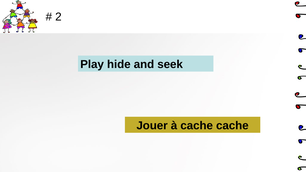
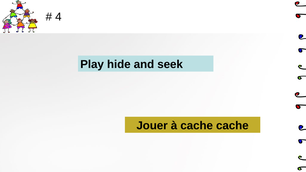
2: 2 -> 4
